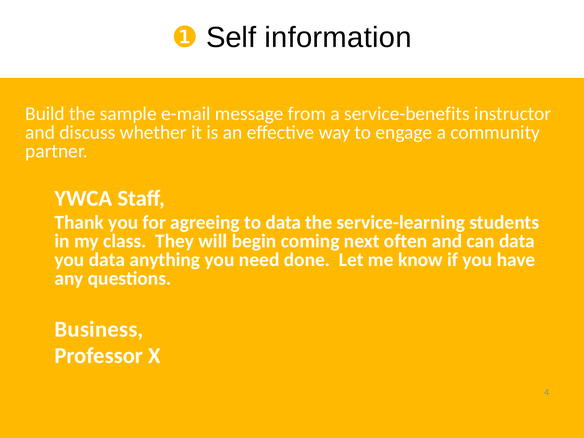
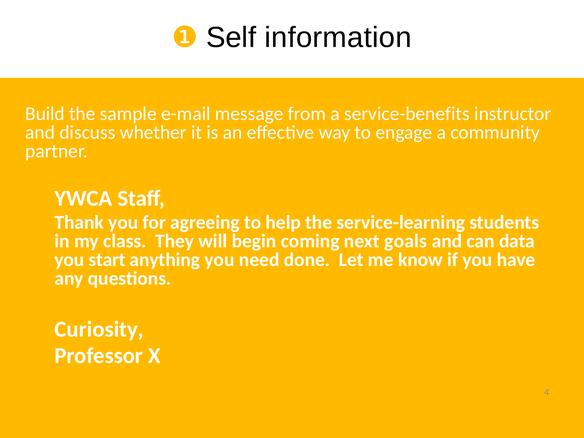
to data: data -> help
often: often -> goals
you data: data -> start
Business: Business -> Curiosity
